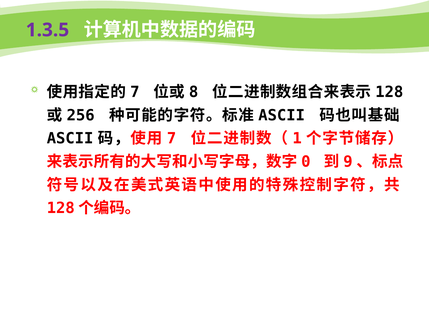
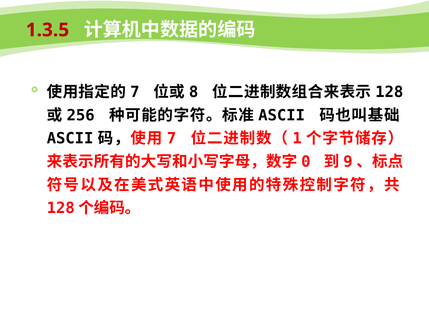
1.3.5 colour: purple -> red
